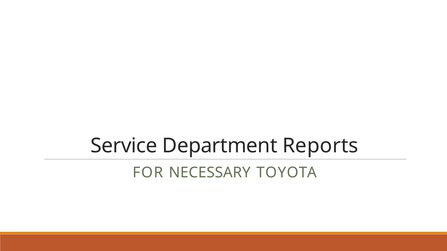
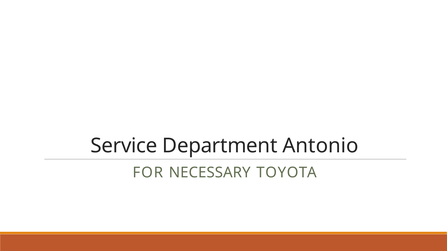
Reports: Reports -> Antonio
